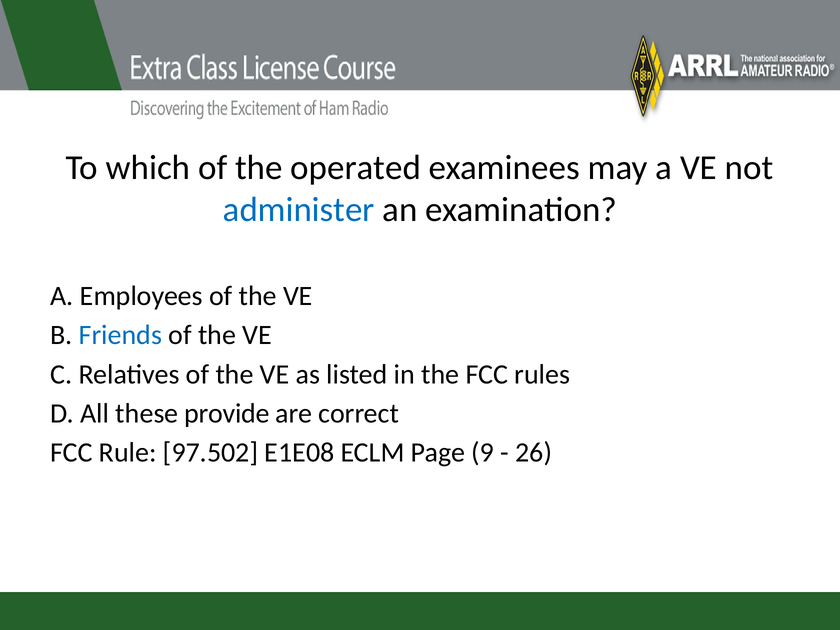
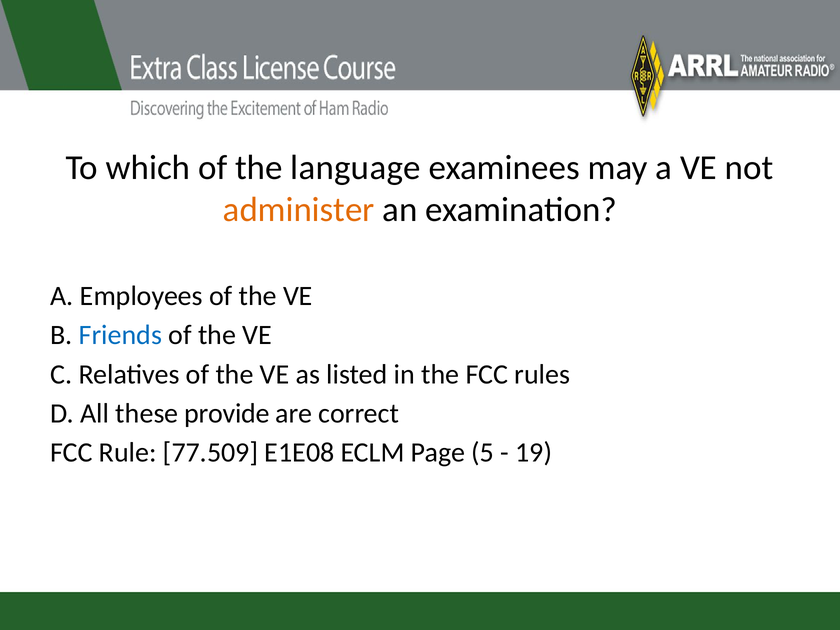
operated: operated -> language
administer colour: blue -> orange
97.502: 97.502 -> 77.509
9: 9 -> 5
26: 26 -> 19
